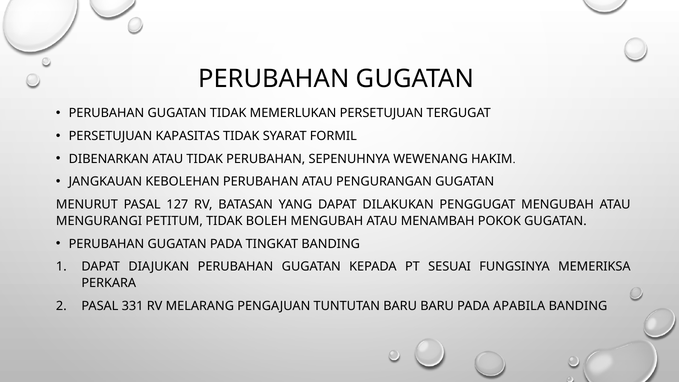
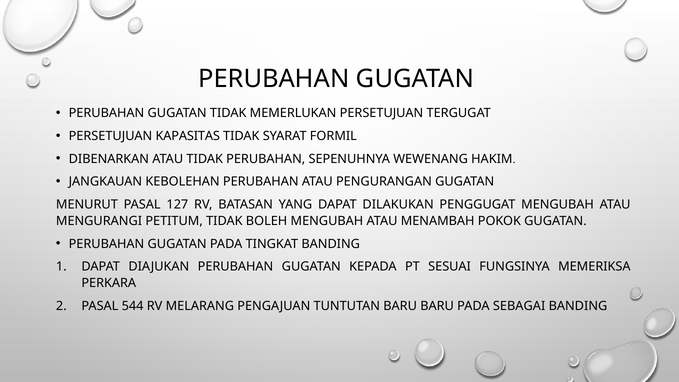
331: 331 -> 544
APABILA: APABILA -> SEBAGAI
